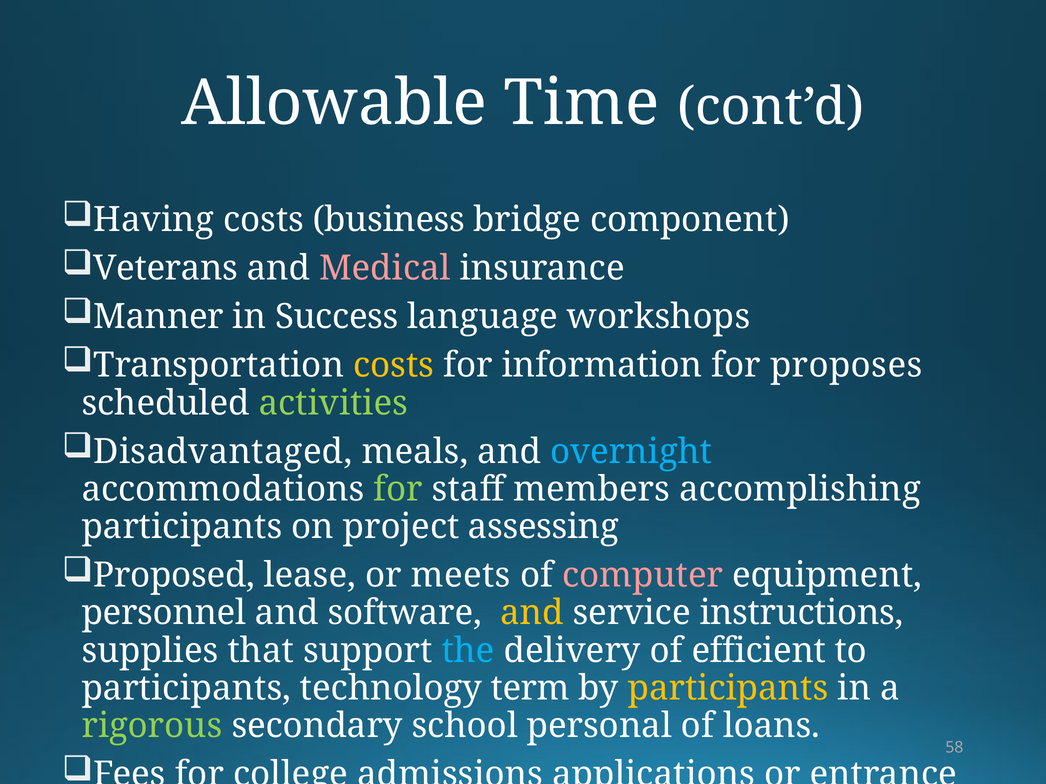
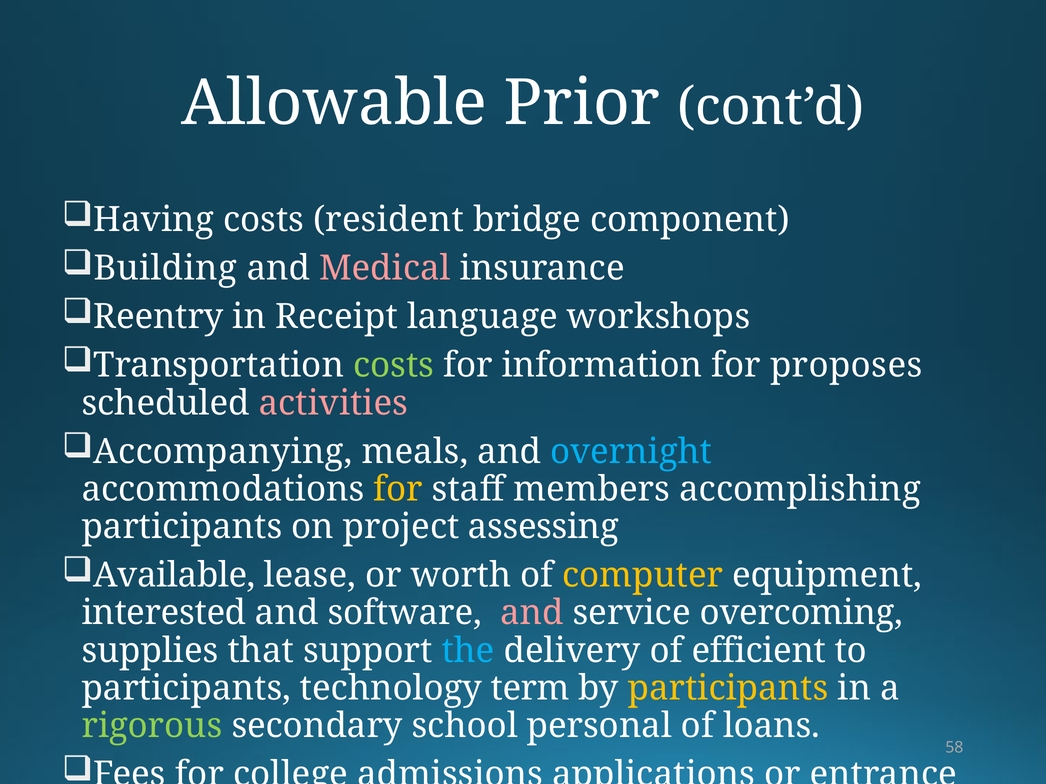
Time: Time -> Prior
business: business -> resident
Veterans: Veterans -> Building
Manner: Manner -> Reentry
Success: Success -> Receipt
costs at (394, 366) colour: yellow -> light green
activities colour: light green -> pink
Disadvantaged: Disadvantaged -> Accompanying
for at (398, 489) colour: light green -> yellow
Proposed: Proposed -> Available
meets: meets -> worth
computer colour: pink -> yellow
personnel: personnel -> interested
and at (532, 613) colour: yellow -> pink
instructions: instructions -> overcoming
